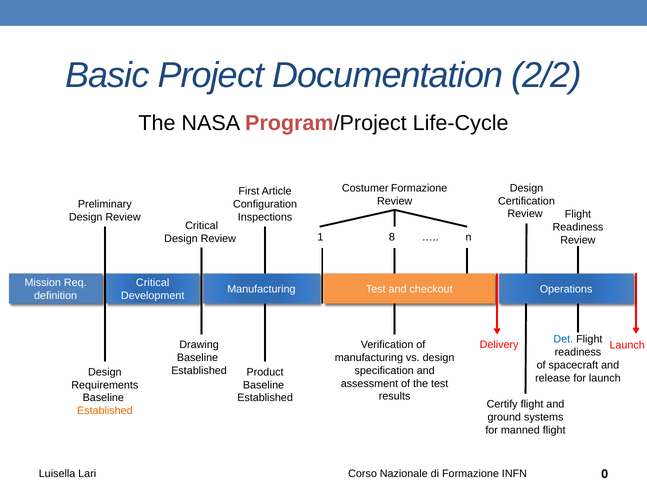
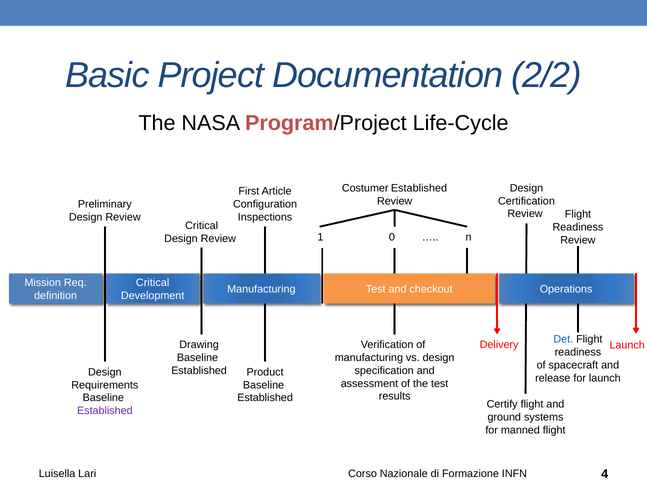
Costumer Formazione: Formazione -> Established
8: 8 -> 0
Established at (105, 411) colour: orange -> purple
0: 0 -> 4
